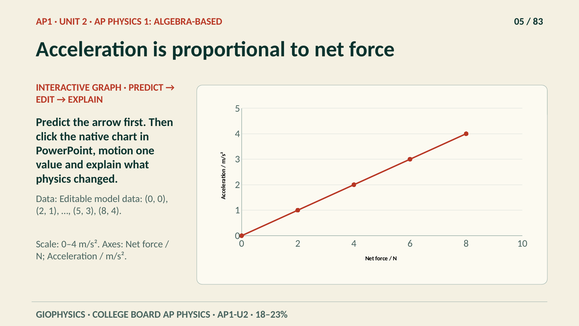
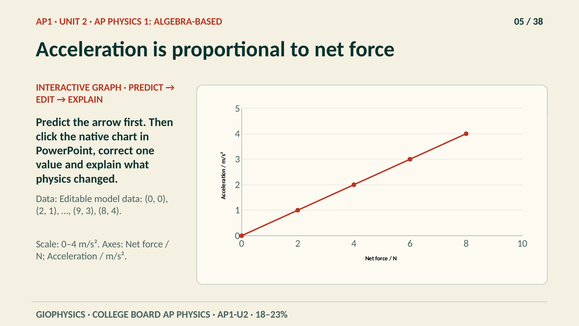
83: 83 -> 38
motion: motion -> correct
5 at (78, 211): 5 -> 9
